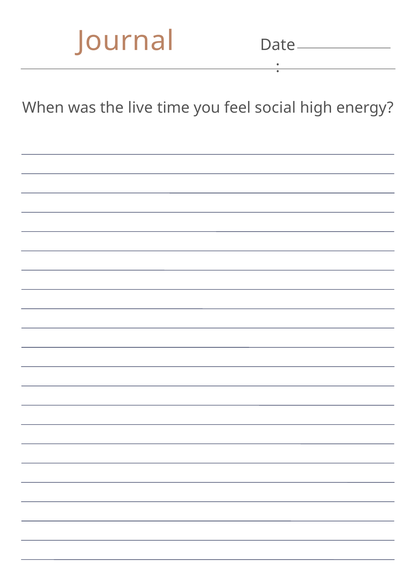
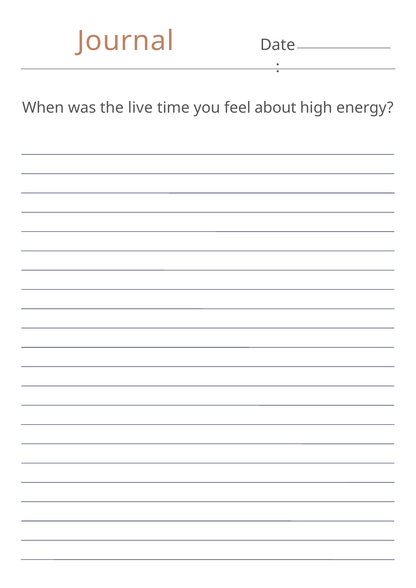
social: social -> about
